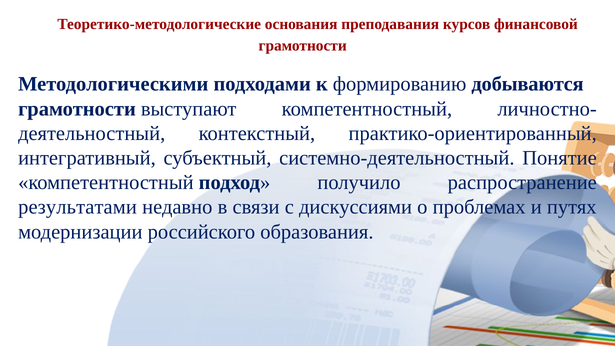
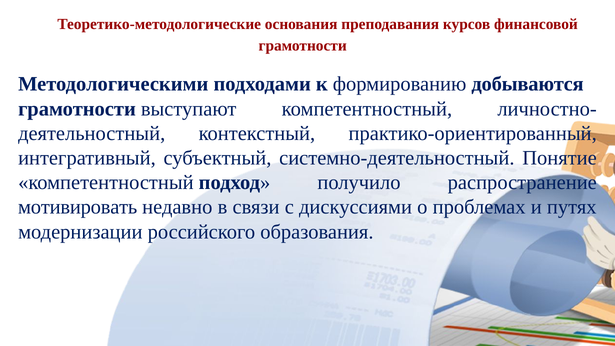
результатами: результатами -> мотивировать
